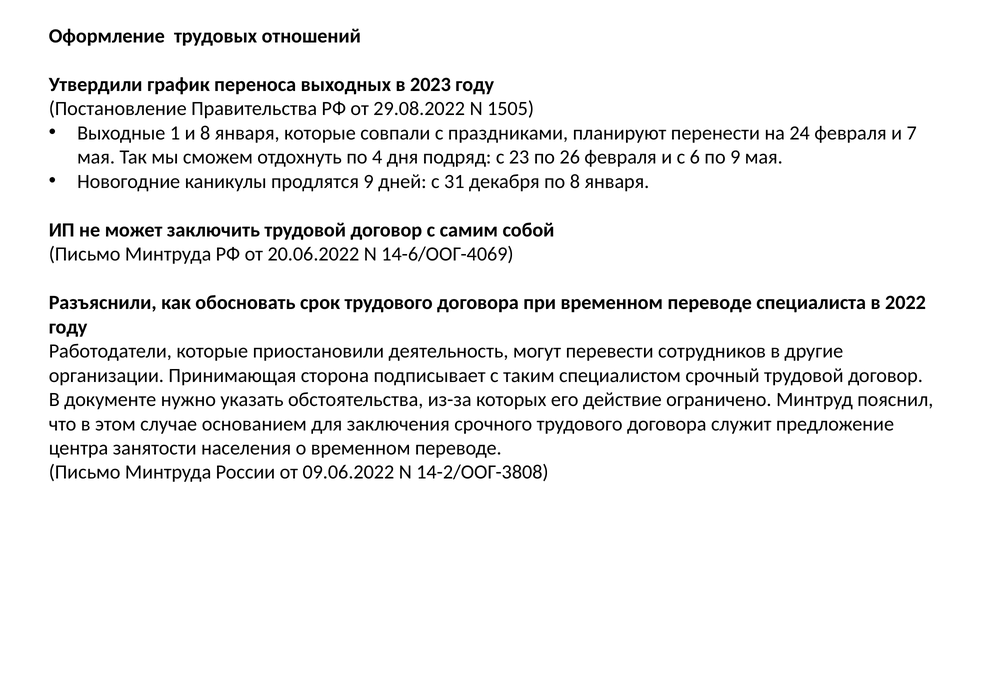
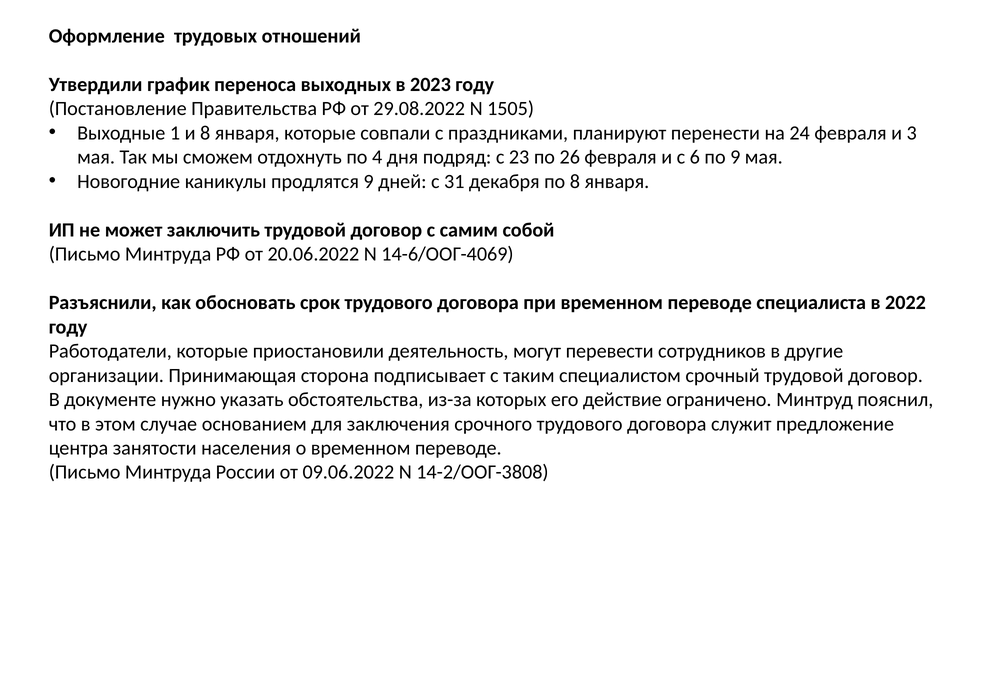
7: 7 -> 3
